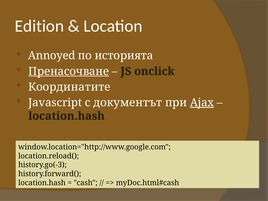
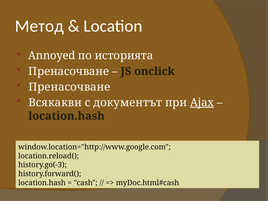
Edition: Edition -> Метод
Пренасочване at (69, 71) underline: present -> none
Координатите at (69, 87): Координатите -> Пренасочване
Javascript: Javascript -> Всякакви
